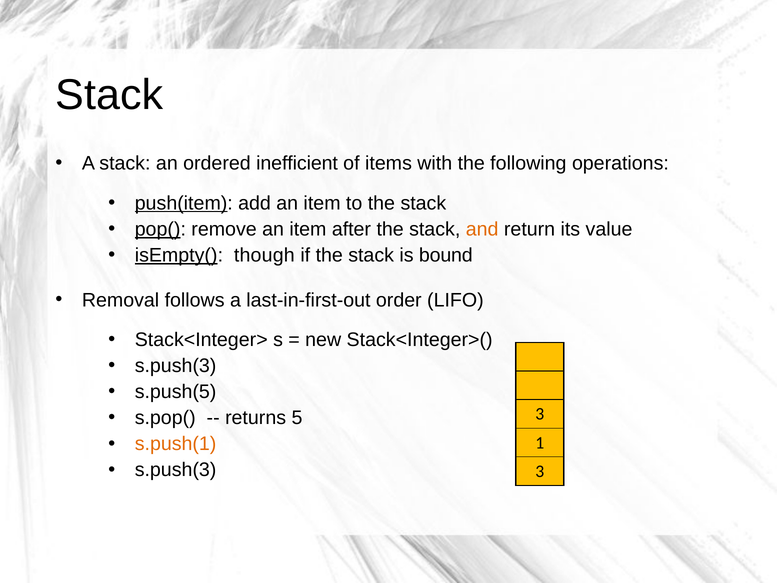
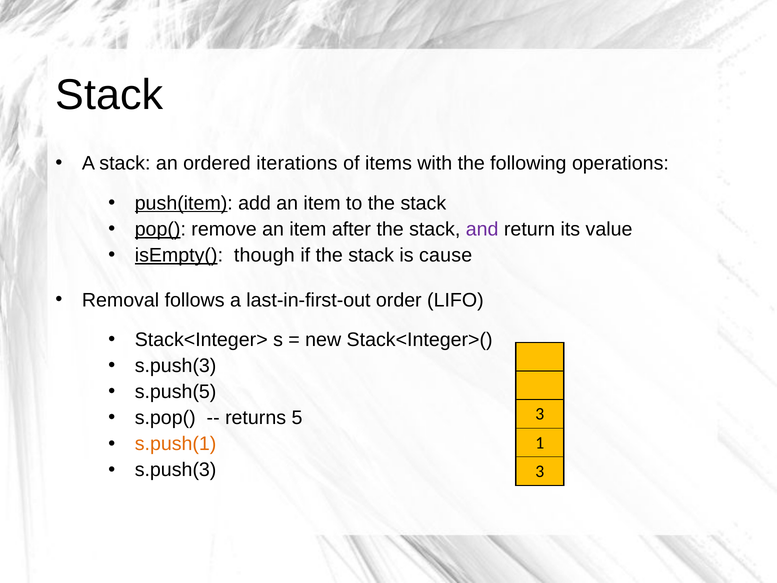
inefficient: inefficient -> iterations
and colour: orange -> purple
bound: bound -> cause
